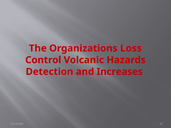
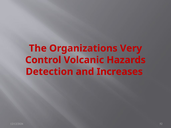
Loss: Loss -> Very
